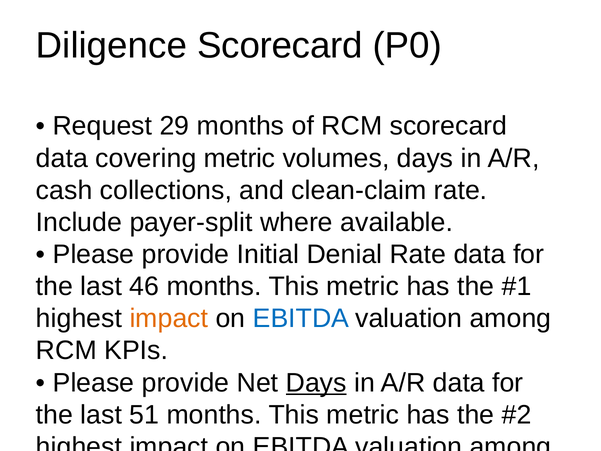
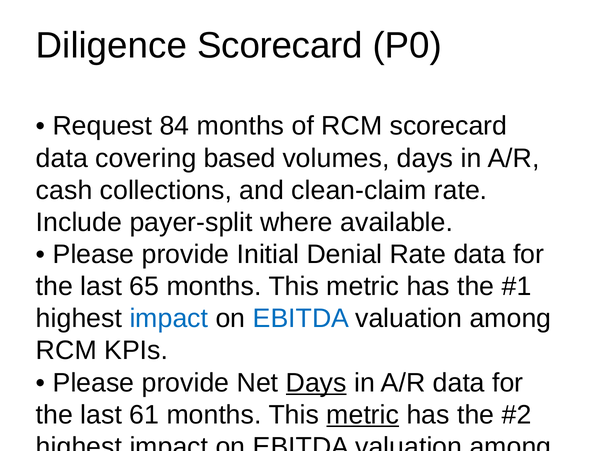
29: 29 -> 84
covering metric: metric -> based
46: 46 -> 65
impact at (169, 318) colour: orange -> blue
51: 51 -> 61
metric at (363, 415) underline: none -> present
